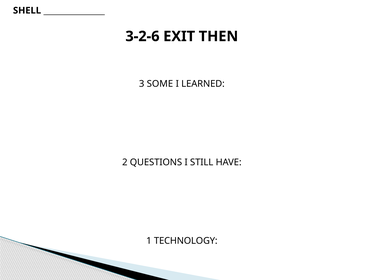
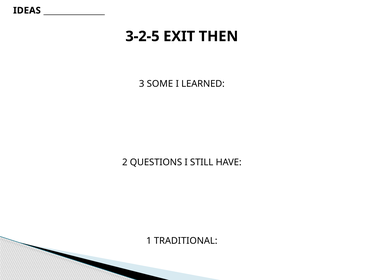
SHELL: SHELL -> IDEAS
3-2-6: 3-2-6 -> 3-2-5
TECHNOLOGY: TECHNOLOGY -> TRADITIONAL
